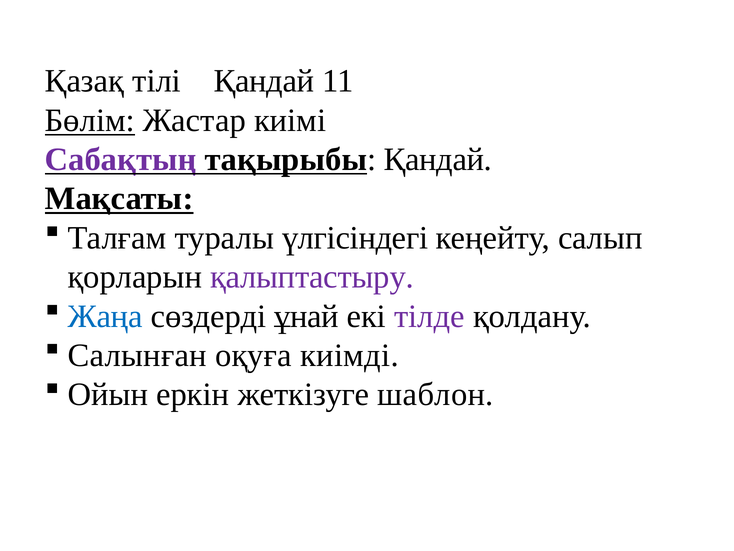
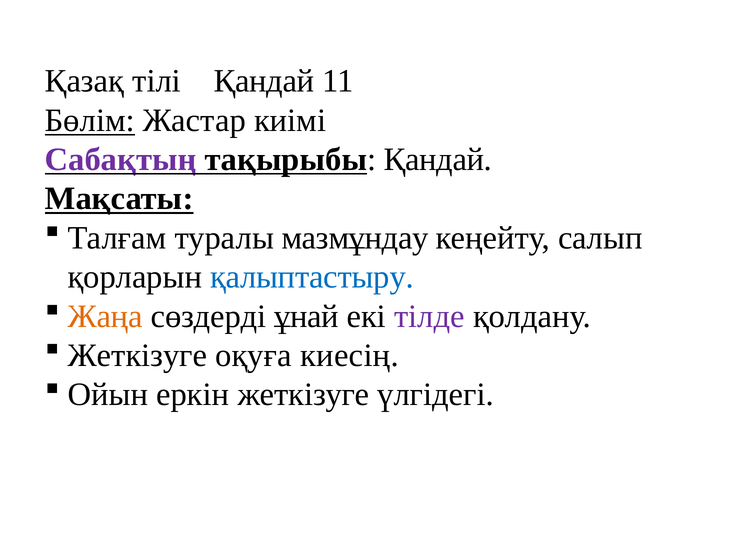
үлгісіндегі: үлгісіндегі -> мазмұндау
қалыптастыру colour: purple -> blue
Жаңа colour: blue -> orange
Салынған at (137, 355): Салынған -> Жеткізуге
киімді: киімді -> киесің
шаблон: шаблон -> үлгідегі
